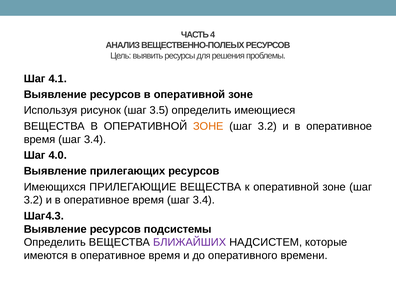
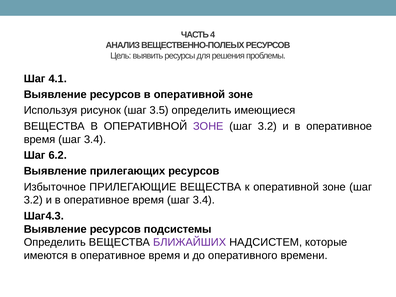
ЗОНЕ at (208, 126) colour: orange -> purple
4.0: 4.0 -> 6.2
Имеющихся: Имеющихся -> Избыточное
